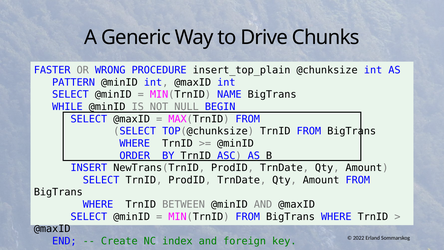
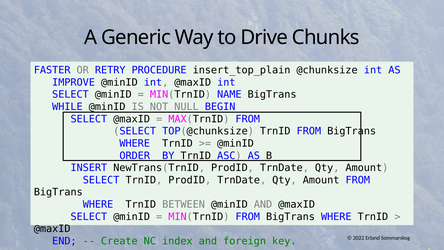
WRONG: WRONG -> RETRY
PATTERN: PATTERN -> IMPROVE
